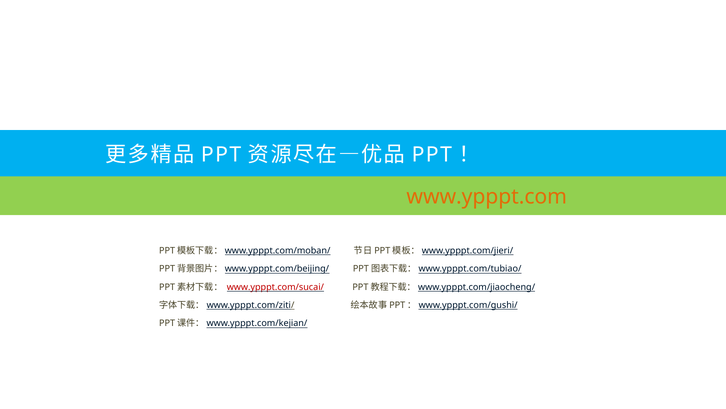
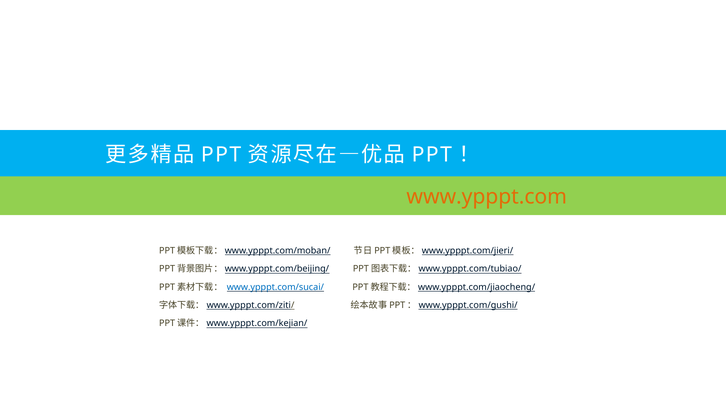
www.ypppt.com/sucai/ colour: red -> blue
